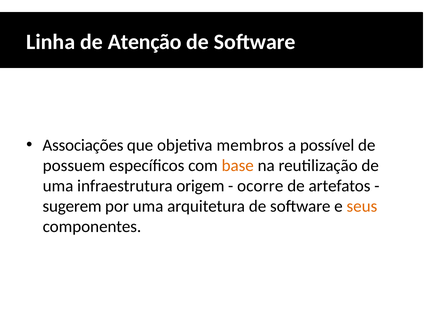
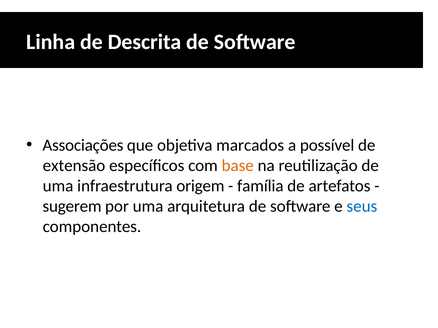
Atenção: Atenção -> Descrita
membros: membros -> marcados
possuem: possuem -> extensão
ocorre: ocorre -> família
seus colour: orange -> blue
